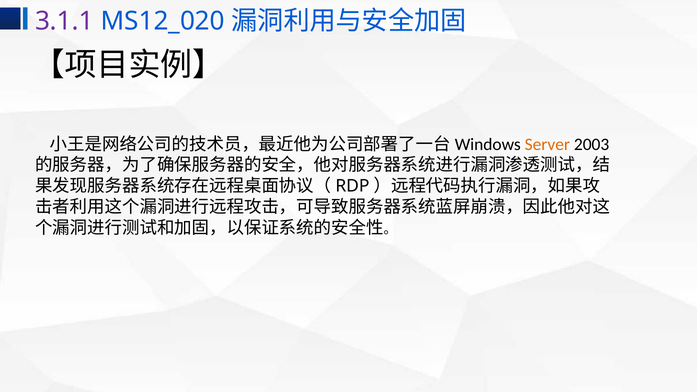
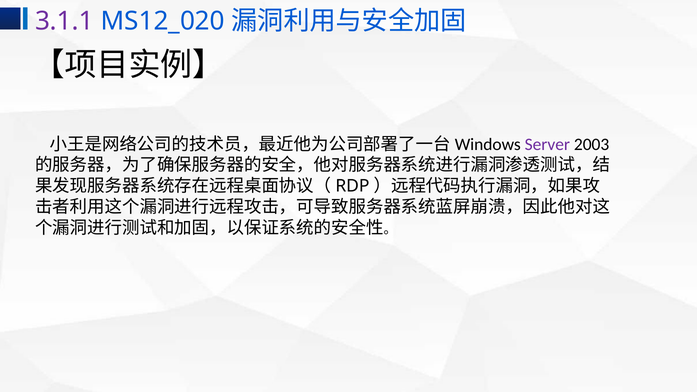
Server colour: orange -> purple
